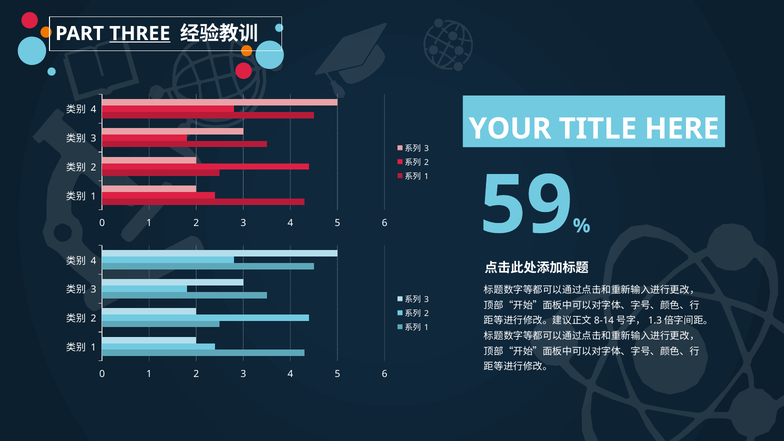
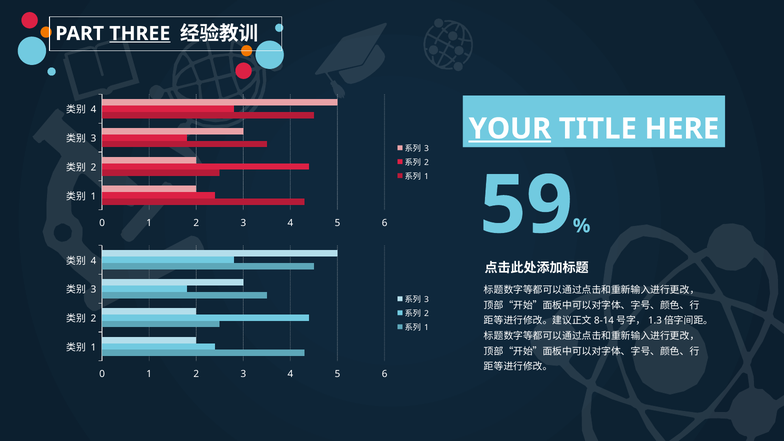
YOUR underline: none -> present
